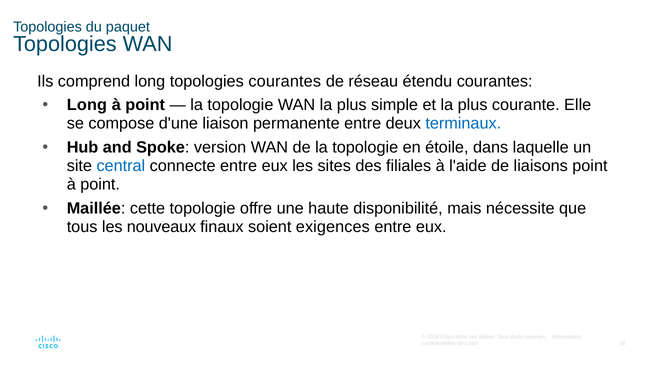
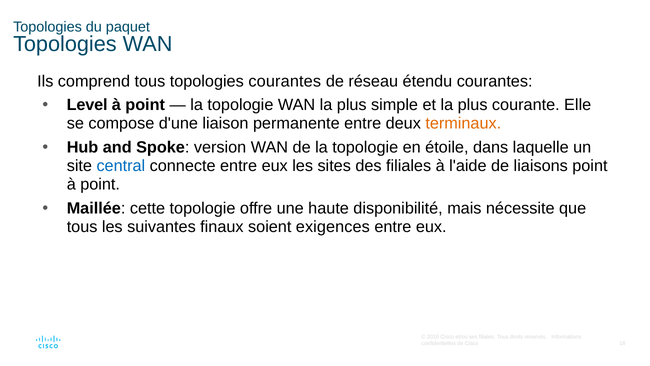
comprend long: long -> tous
Long at (87, 105): Long -> Level
terminaux colour: blue -> orange
nouveaux: nouveaux -> suivantes
